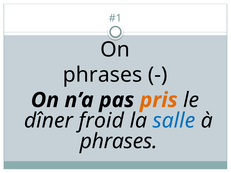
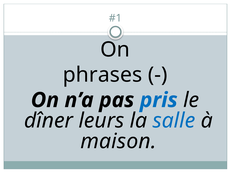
pris colour: orange -> blue
froid: froid -> leurs
phrases at (119, 141): phrases -> maison
